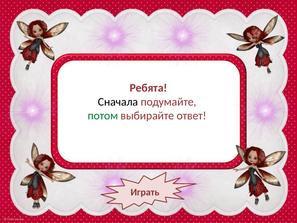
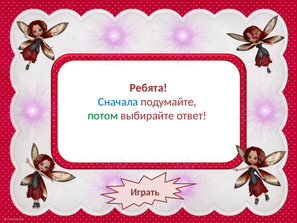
Сначала colour: black -> blue
